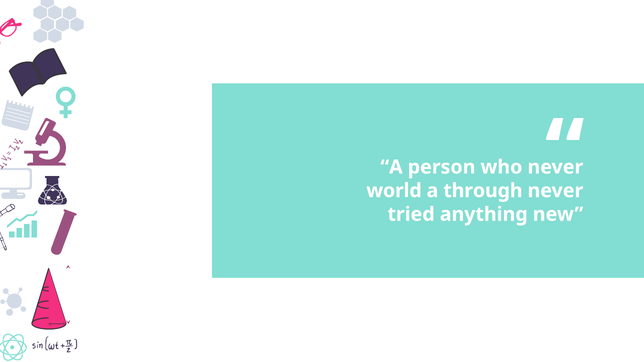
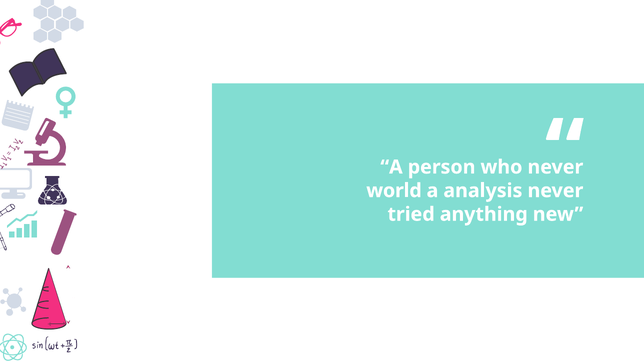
through: through -> analysis
